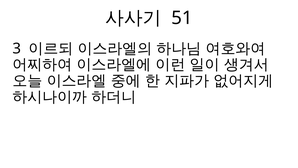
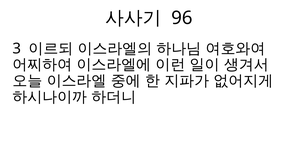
51: 51 -> 96
